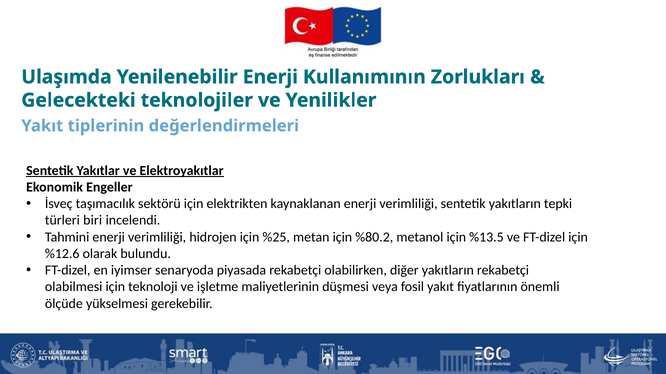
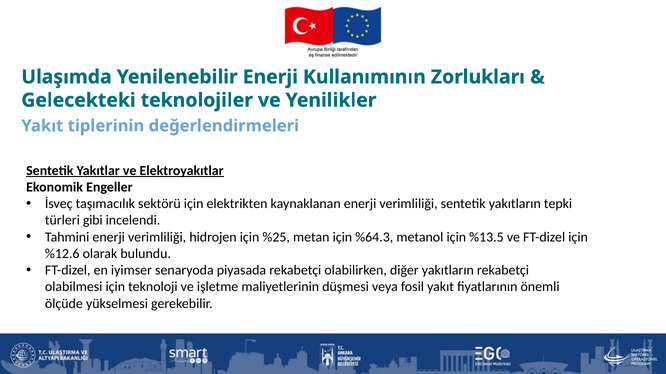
biri: biri -> gibi
%80.2: %80.2 -> %64.3
